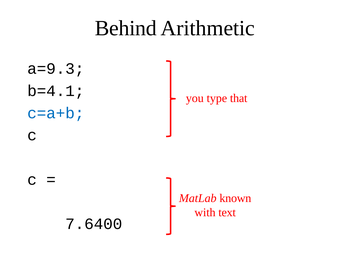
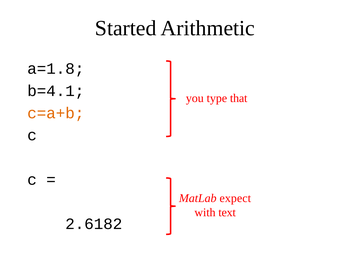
Behind: Behind -> Started
a=9.3: a=9.3 -> a=1.8
c=a+b colour: blue -> orange
known: known -> expect
7.6400: 7.6400 -> 2.6182
